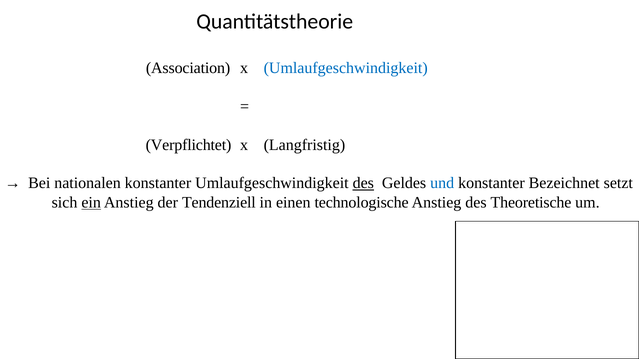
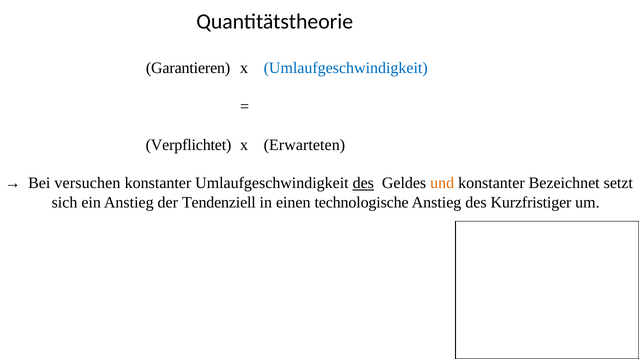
Association: Association -> Garantieren
Langfristig: Langfristig -> Erwarteten
nationalen: nationalen -> versuchen
und colour: blue -> orange
ein underline: present -> none
Theoretische: Theoretische -> Kurzfristiger
